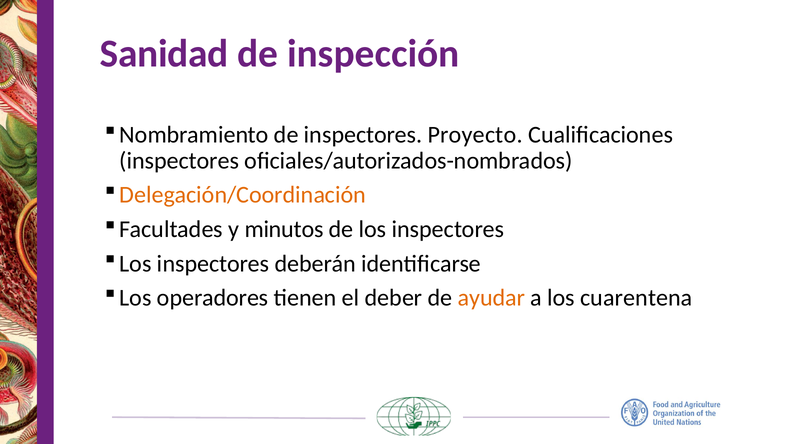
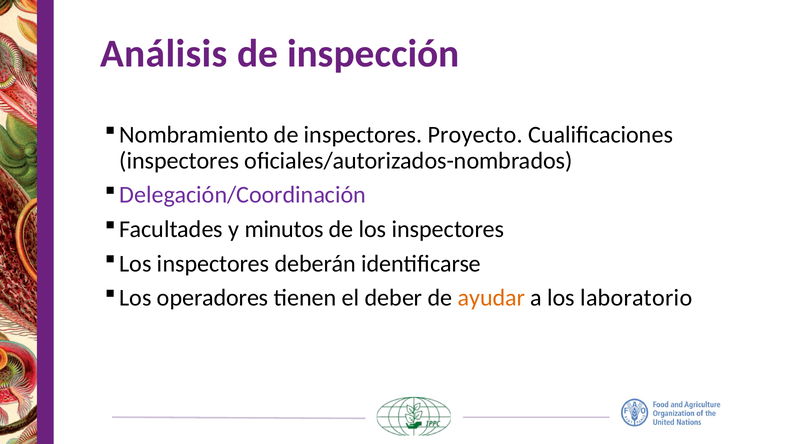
Sanidad: Sanidad -> Análisis
Delegación/Coordinación colour: orange -> purple
cuarentena: cuarentena -> laboratorio
